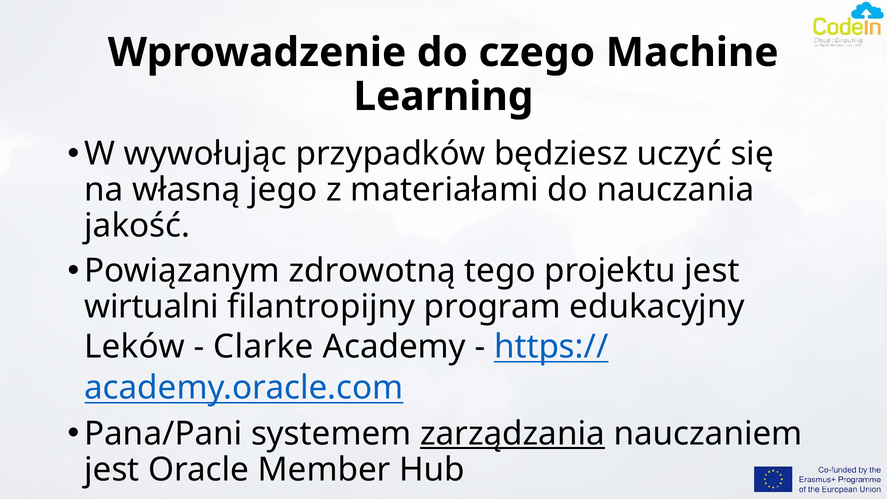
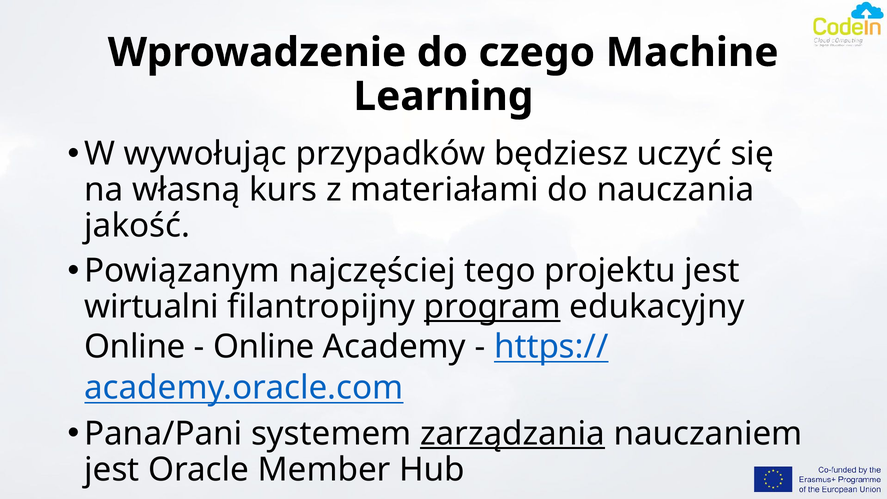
jego: jego -> kurs
zdrowotną: zdrowotną -> najczęściej
program underline: none -> present
Leków at (135, 347): Leków -> Online
Clarke at (264, 347): Clarke -> Online
